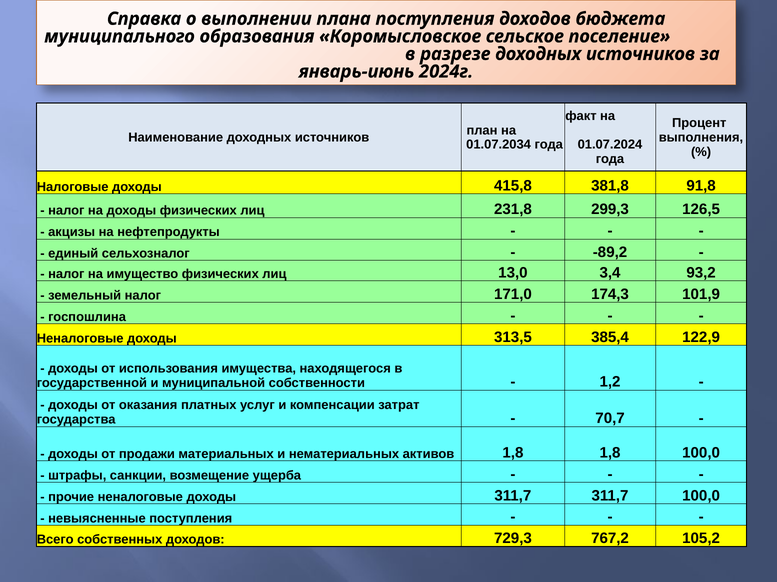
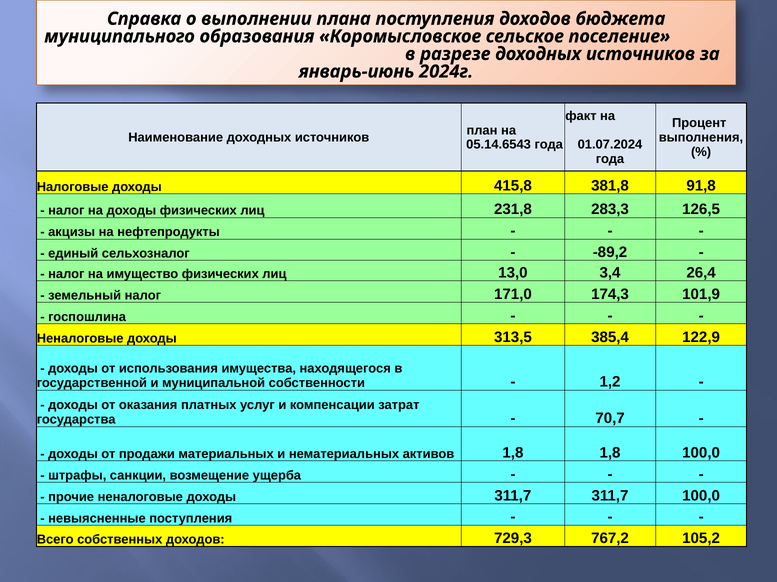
01.07.2034: 01.07.2034 -> 05.14.6543
299,3: 299,3 -> 283,3
93,2: 93,2 -> 26,4
